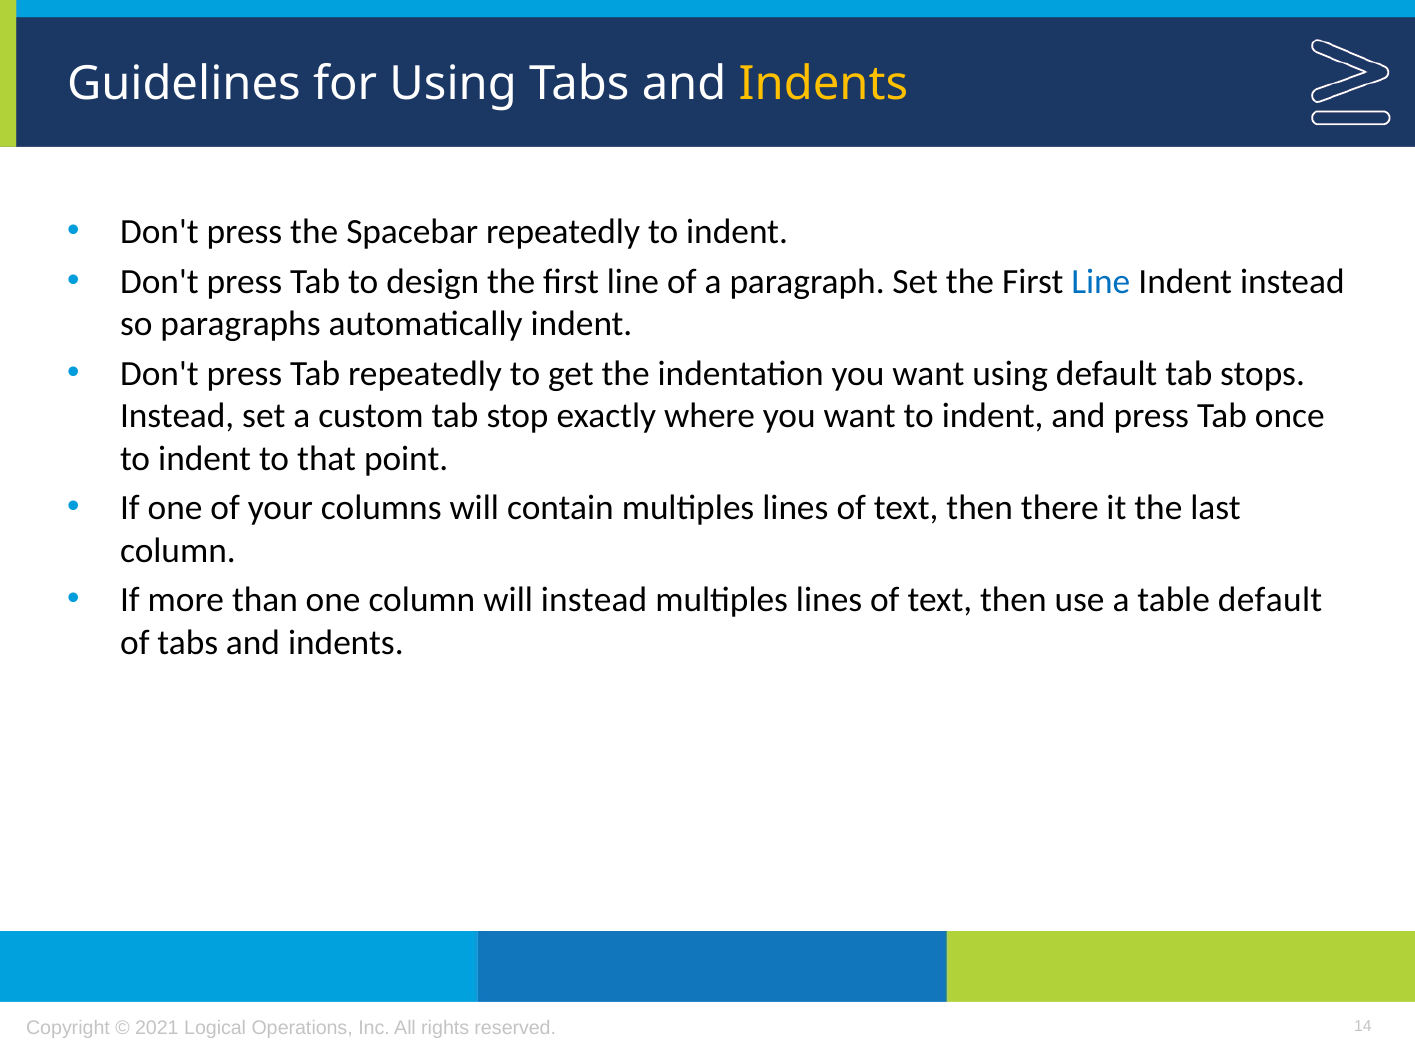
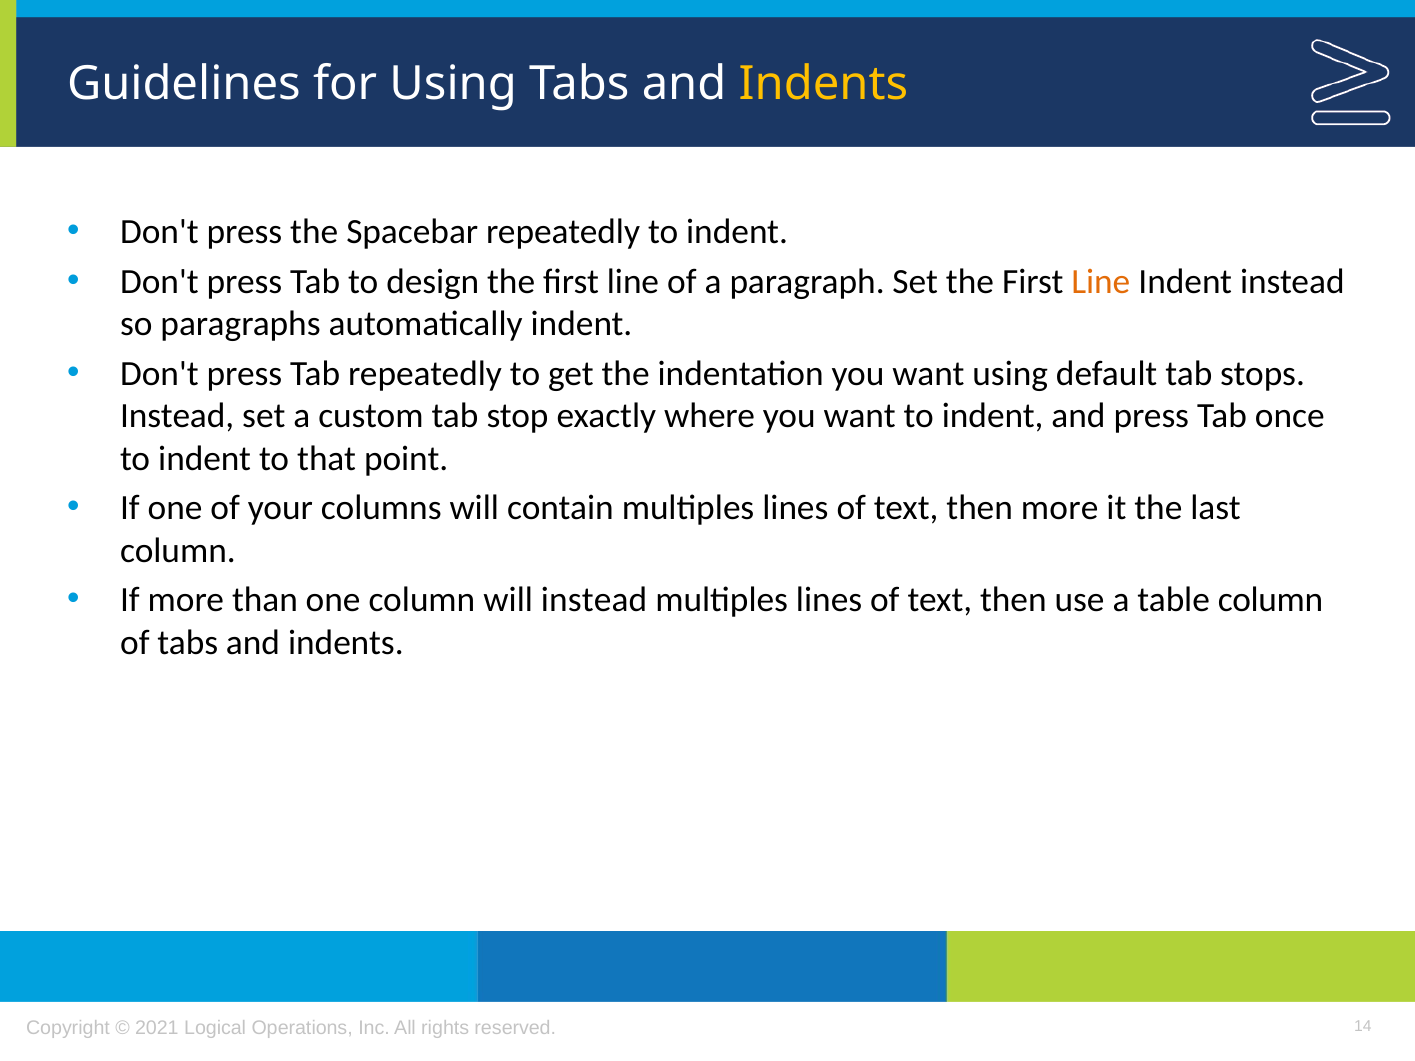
Line at (1101, 282) colour: blue -> orange
then there: there -> more
table default: default -> column
